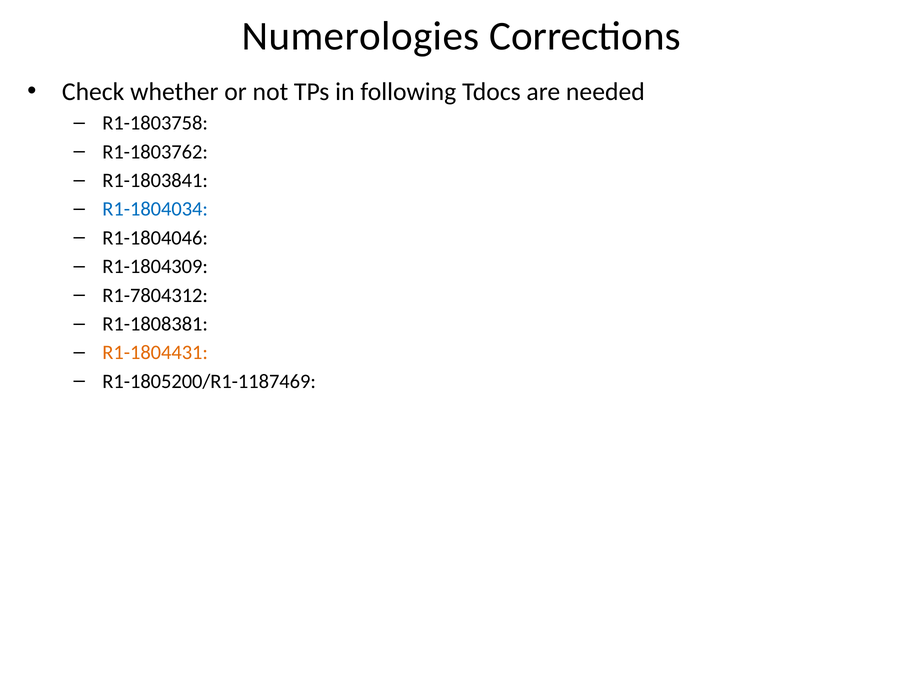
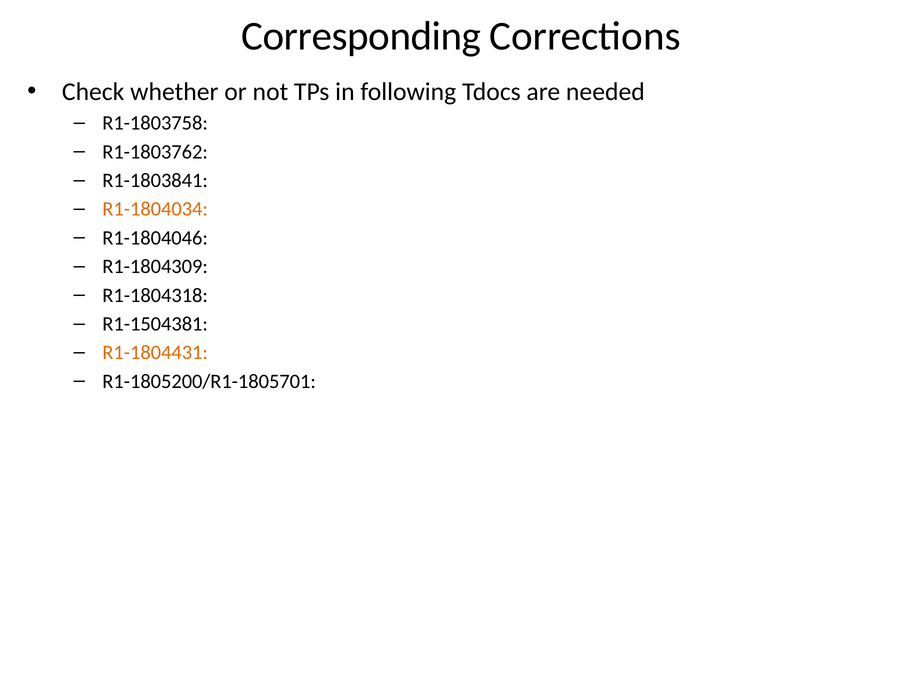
Numerologies: Numerologies -> Corresponding
R1-1804034 colour: blue -> orange
R1-7804312: R1-7804312 -> R1-1804318
R1-1808381: R1-1808381 -> R1-1504381
R1-1805200/R1-1187469: R1-1805200/R1-1187469 -> R1-1805200/R1-1805701
